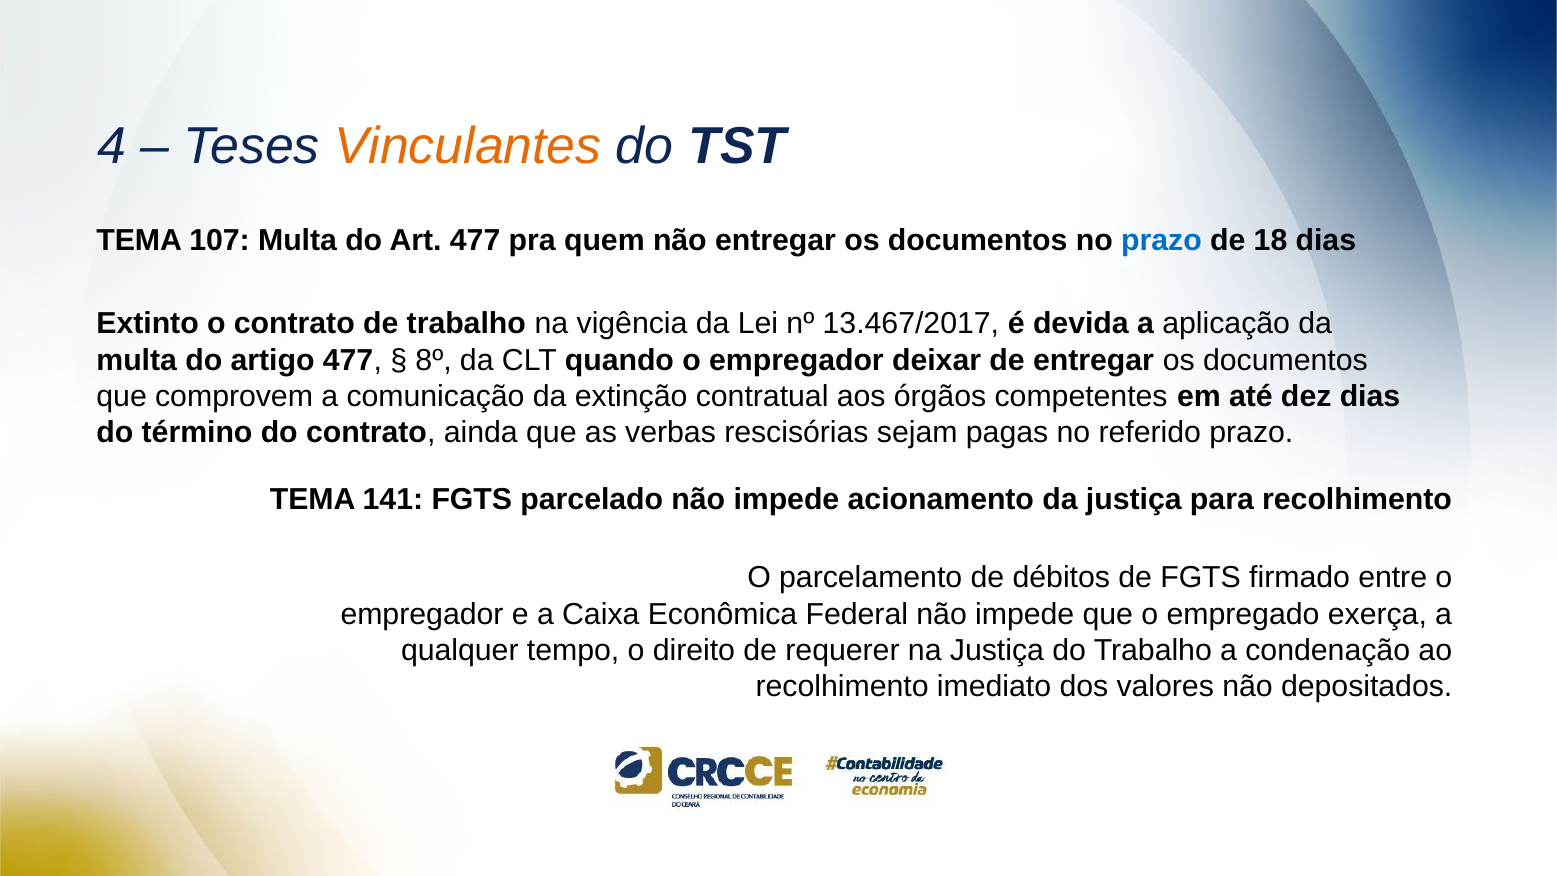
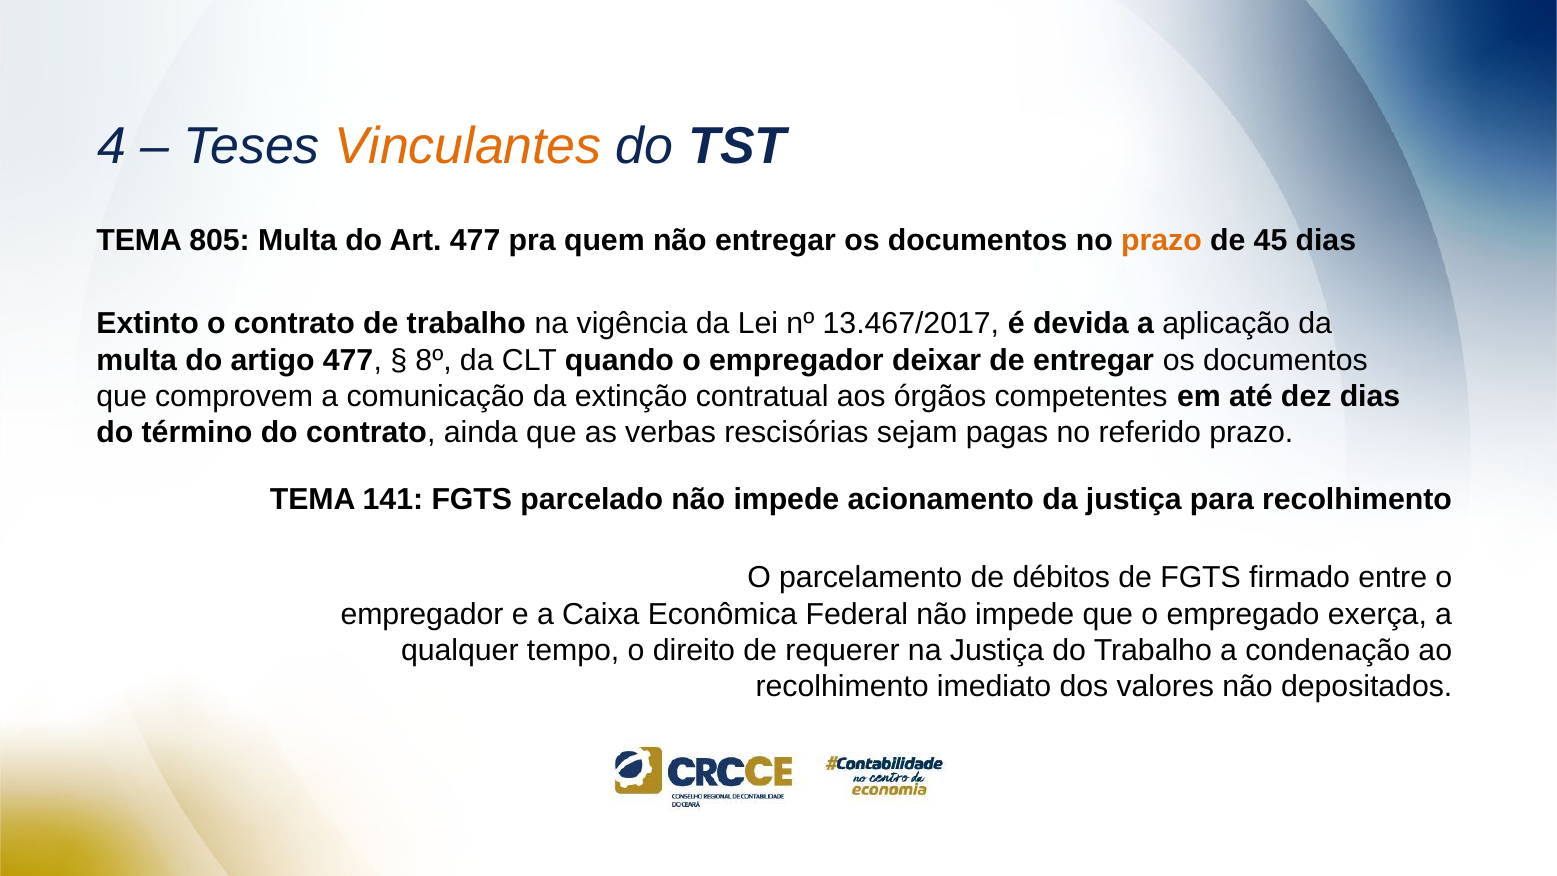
107: 107 -> 805
prazo at (1161, 240) colour: blue -> orange
18: 18 -> 45
